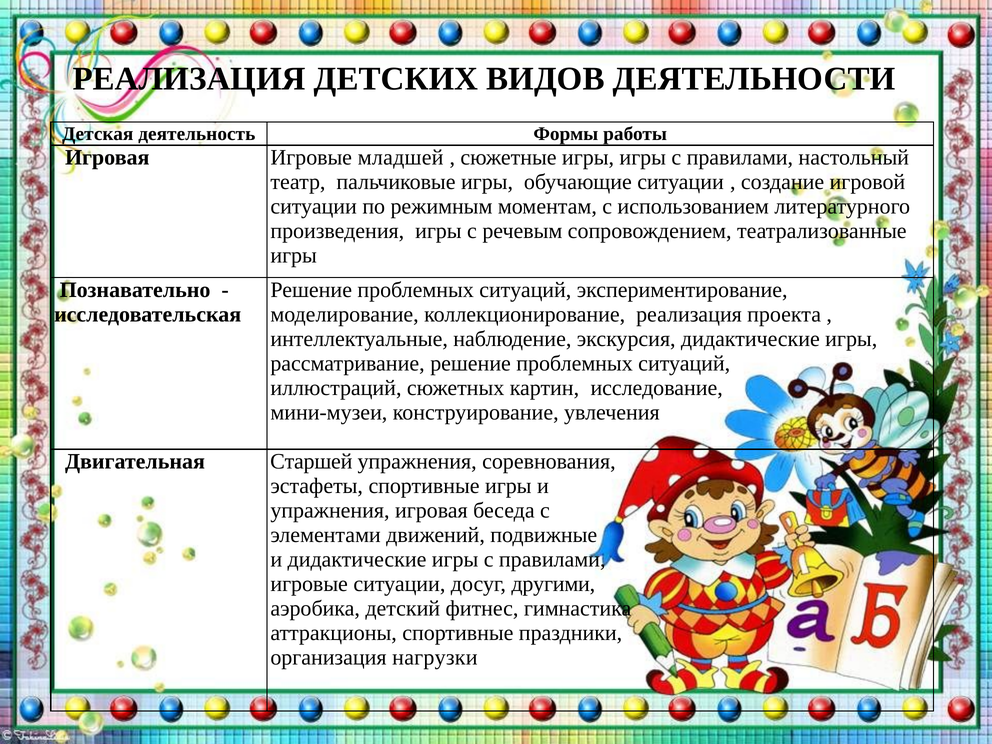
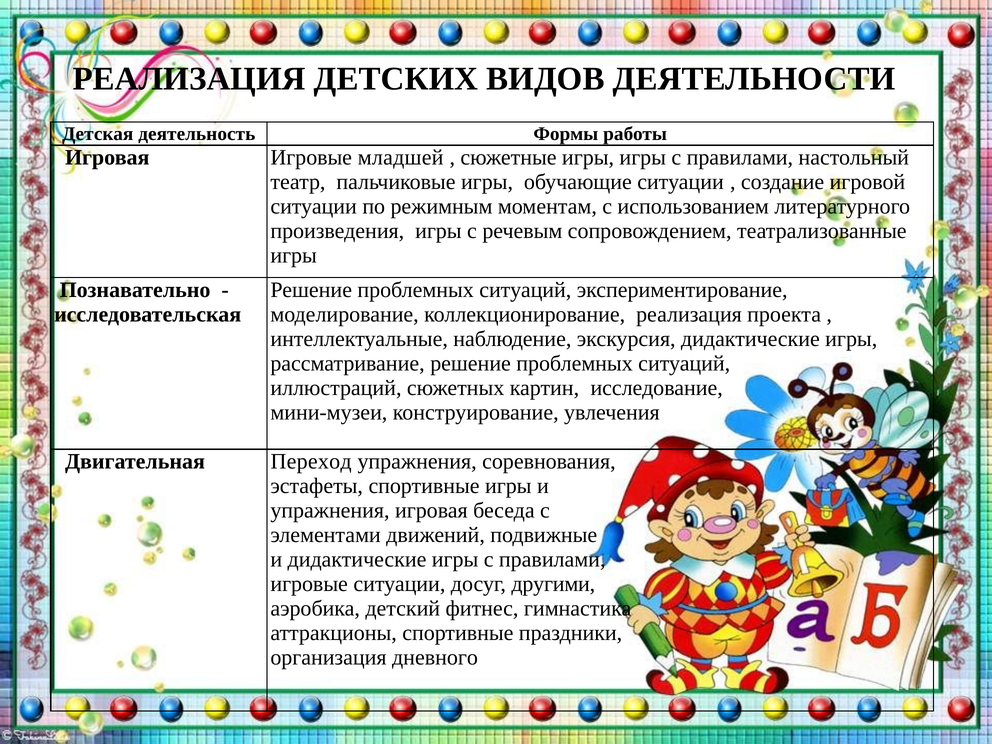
Старшей: Старшей -> Переход
нагрузки: нагрузки -> дневного
